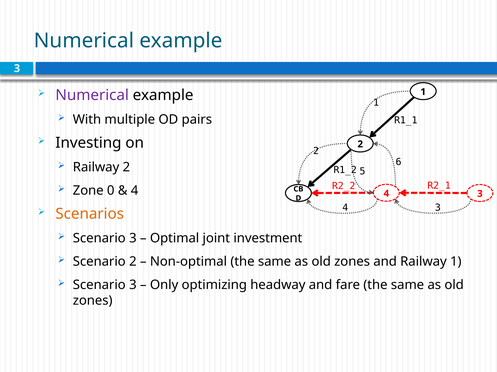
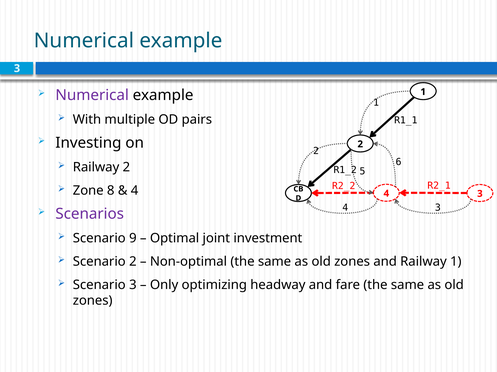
0: 0 -> 8
Scenarios colour: orange -> purple
3 at (133, 239): 3 -> 9
